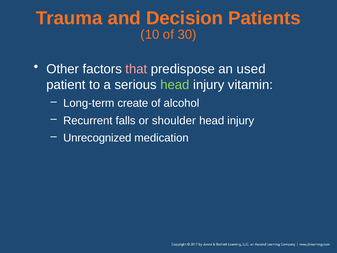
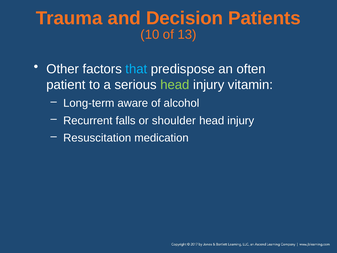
30: 30 -> 13
that colour: pink -> light blue
used: used -> often
create: create -> aware
Unrecognized: Unrecognized -> Resuscitation
